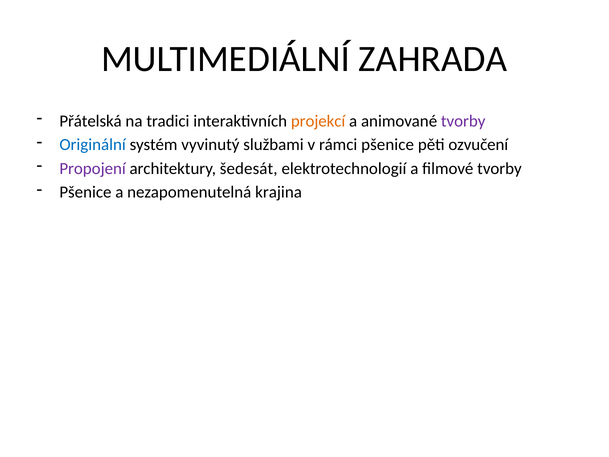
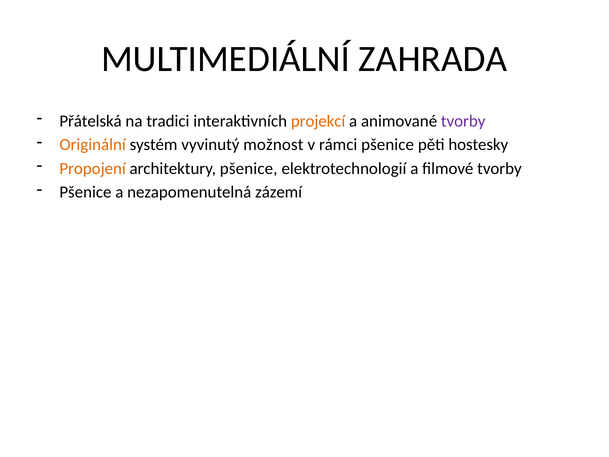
Originální colour: blue -> orange
službami: službami -> možnost
ozvučení: ozvučení -> hostesky
Propojení colour: purple -> orange
architektury šedesát: šedesát -> pšenice
krajina: krajina -> zázemí
